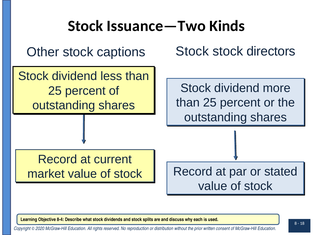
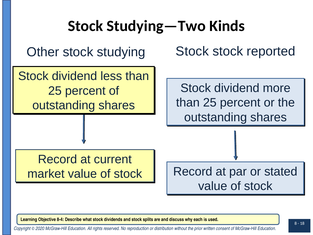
Issuance—Two: Issuance—Two -> Studying—Two
directors: directors -> reported
captions: captions -> studying
